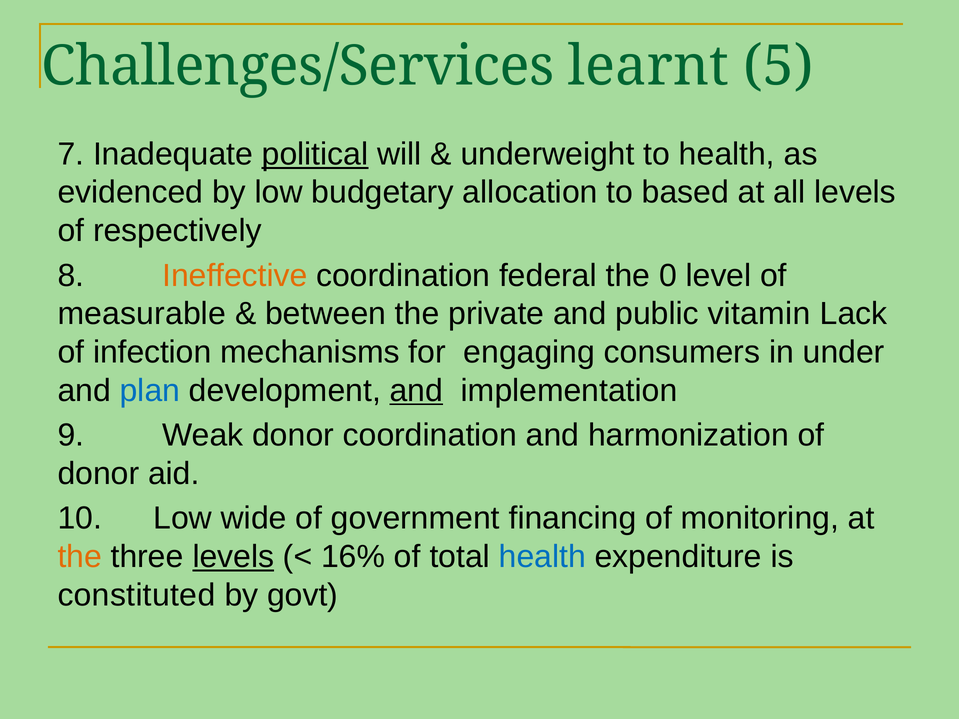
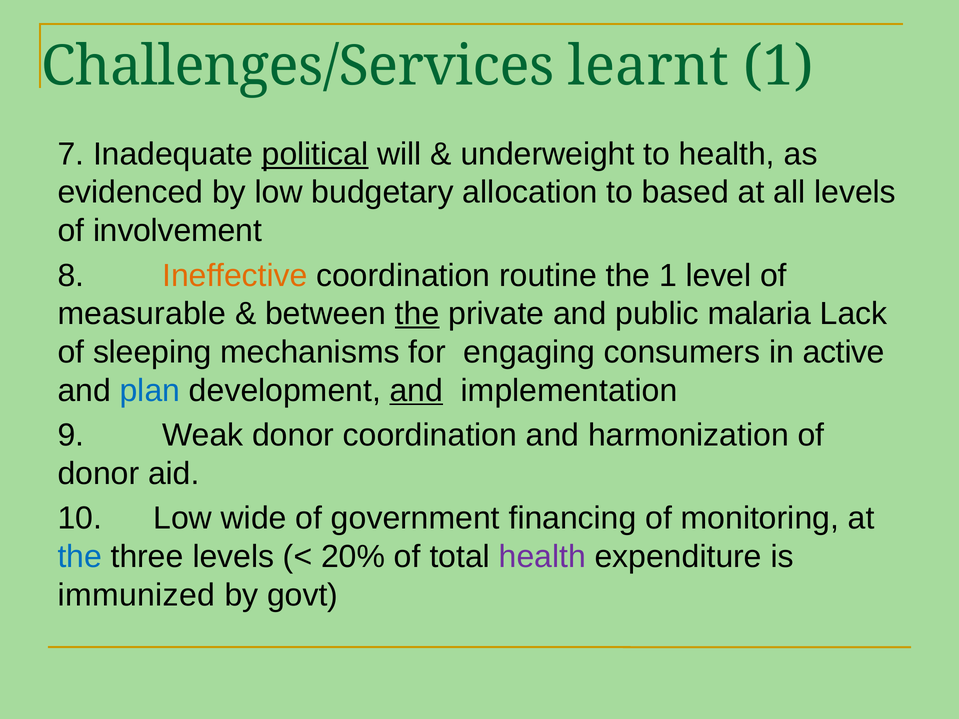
learnt 5: 5 -> 1
respectively: respectively -> involvement
federal: federal -> routine
the 0: 0 -> 1
the at (417, 314) underline: none -> present
vitamin: vitamin -> malaria
infection: infection -> sleeping
under: under -> active
the at (80, 557) colour: orange -> blue
levels at (233, 557) underline: present -> none
16%: 16% -> 20%
health at (542, 557) colour: blue -> purple
constituted: constituted -> immunized
